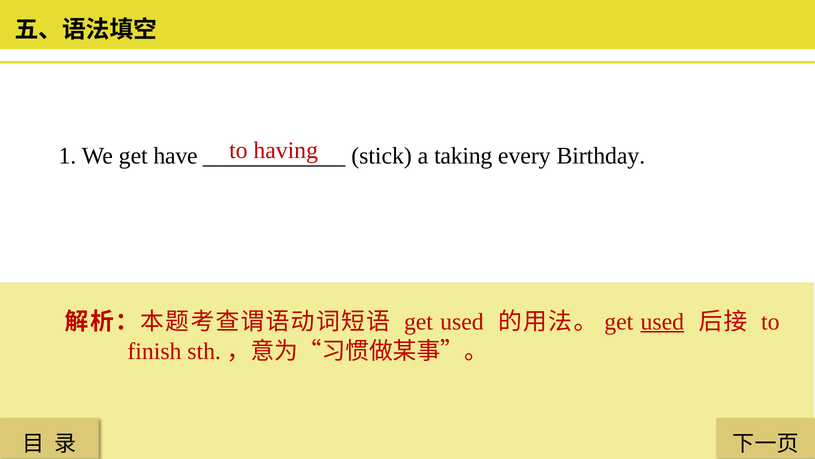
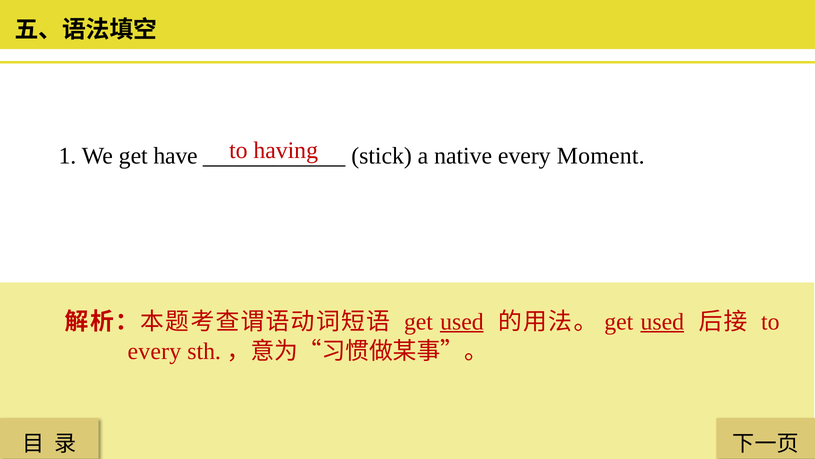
taking: taking -> native
Birthday: Birthday -> Moment
used at (462, 321) underline: none -> present
finish at (154, 351): finish -> every
